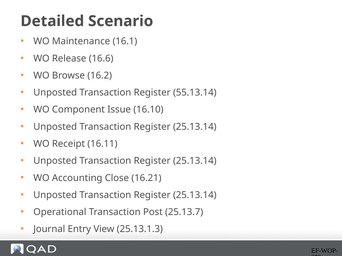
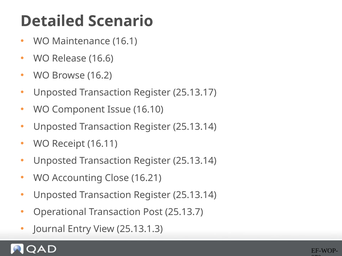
55.13.14: 55.13.14 -> 25.13.17
